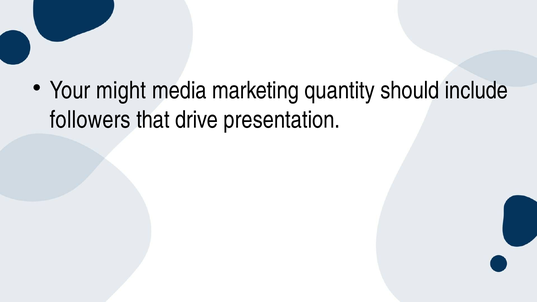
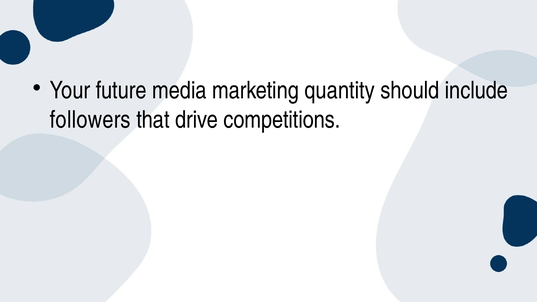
might: might -> future
presentation: presentation -> competitions
